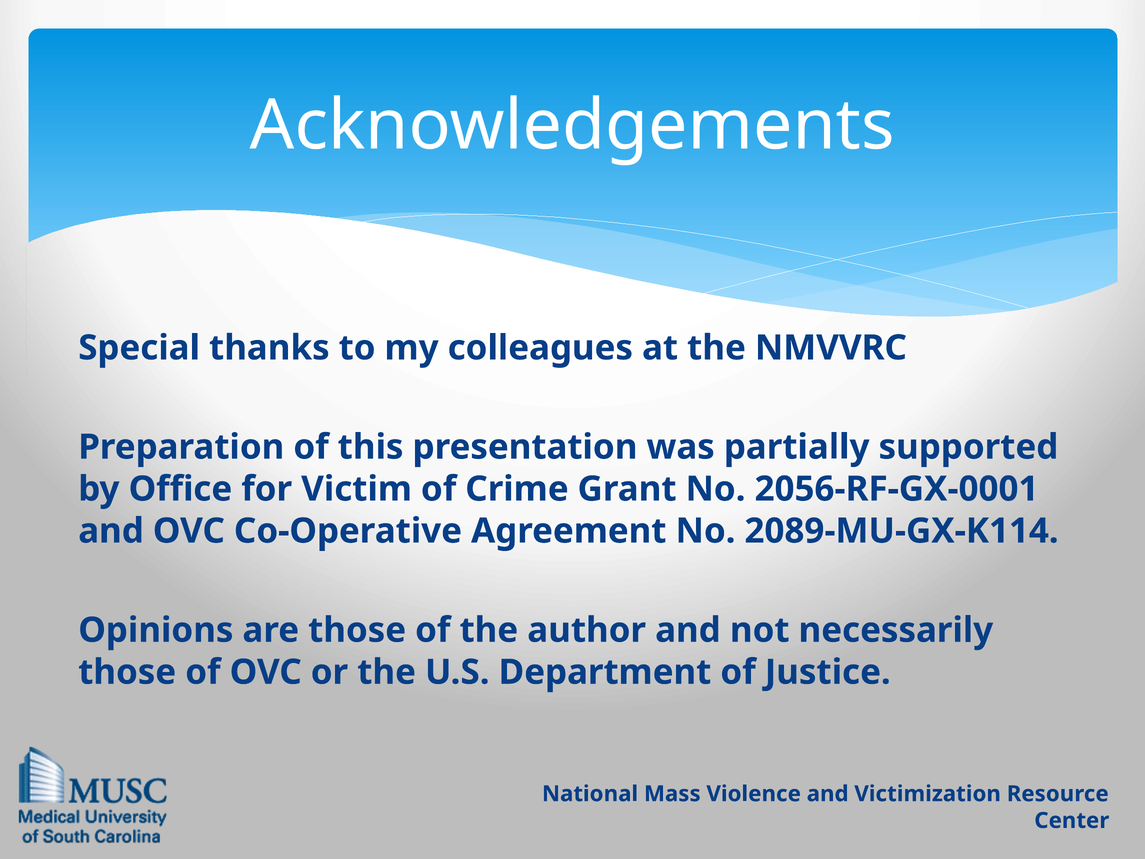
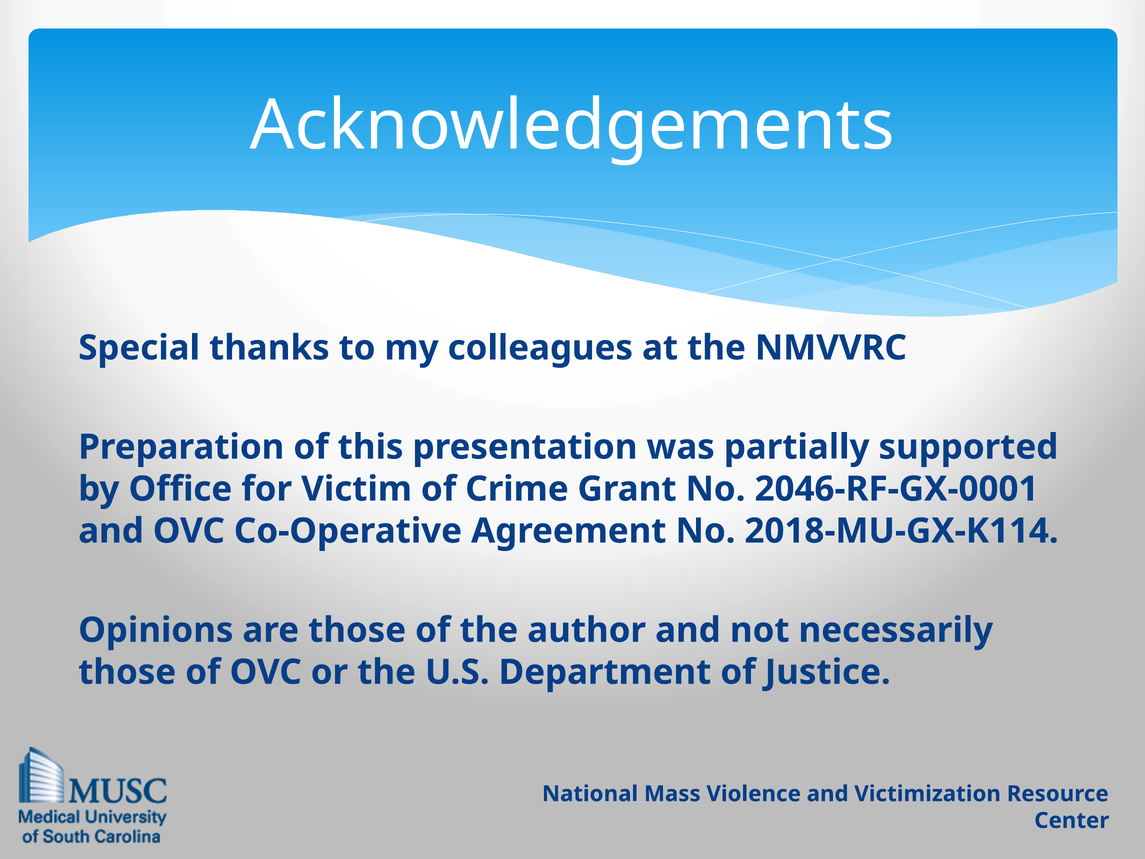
2056-RF-GX-0001: 2056-RF-GX-0001 -> 2046-RF-GX-0001
2089-MU-GX-K114: 2089-MU-GX-K114 -> 2018-MU-GX-K114
